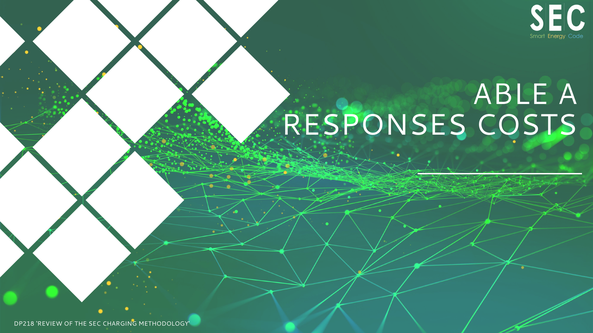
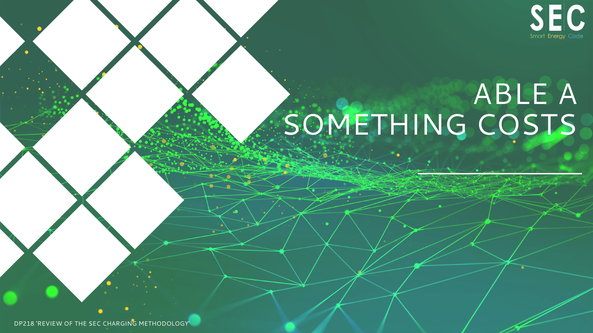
RESPONSES: RESPONSES -> SOMETHING
